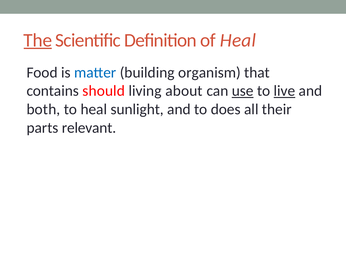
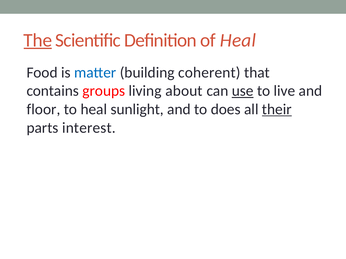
organism: organism -> coherent
should: should -> groups
live underline: present -> none
both: both -> floor
their underline: none -> present
relevant: relevant -> interest
